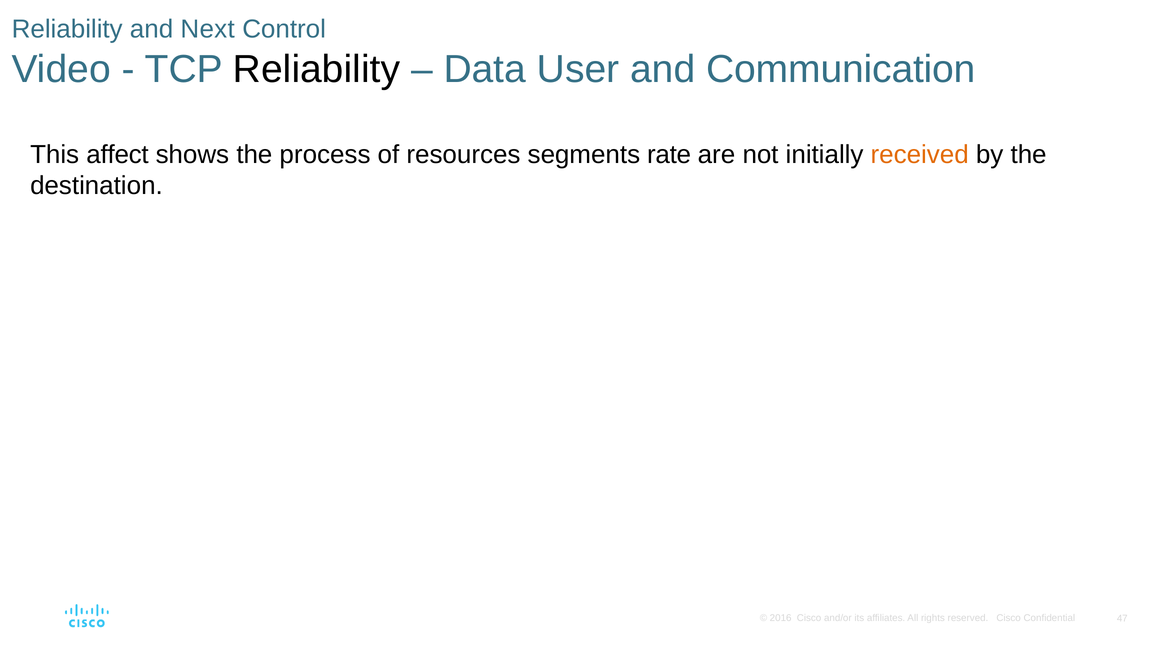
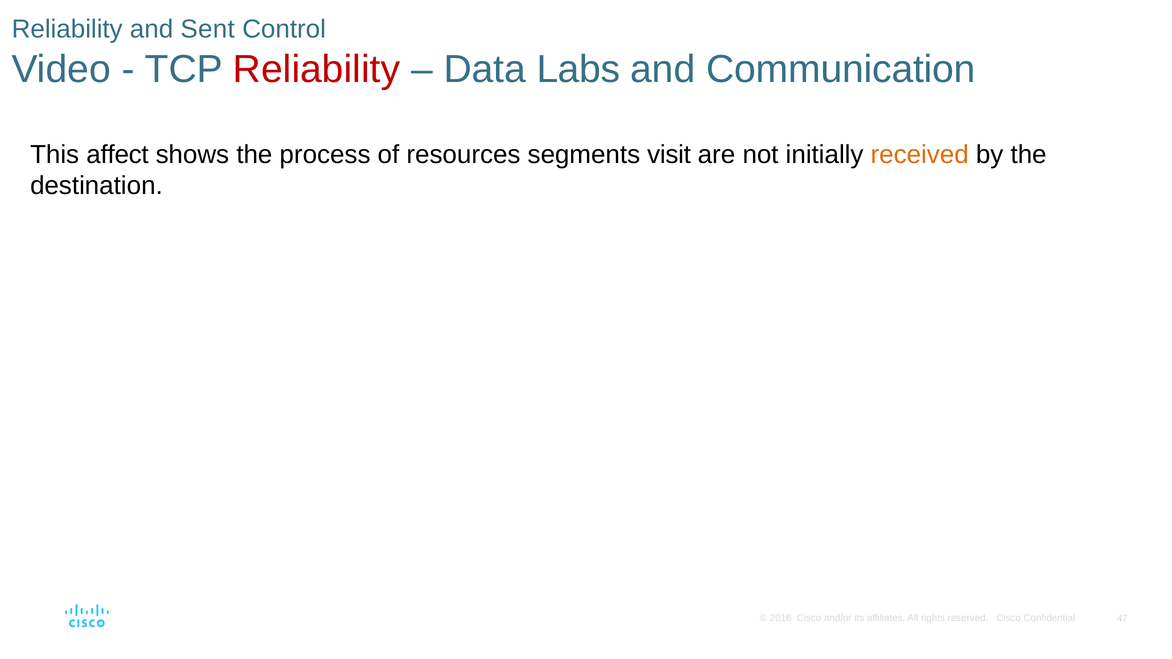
Next: Next -> Sent
Reliability at (317, 69) colour: black -> red
User: User -> Labs
rate: rate -> visit
